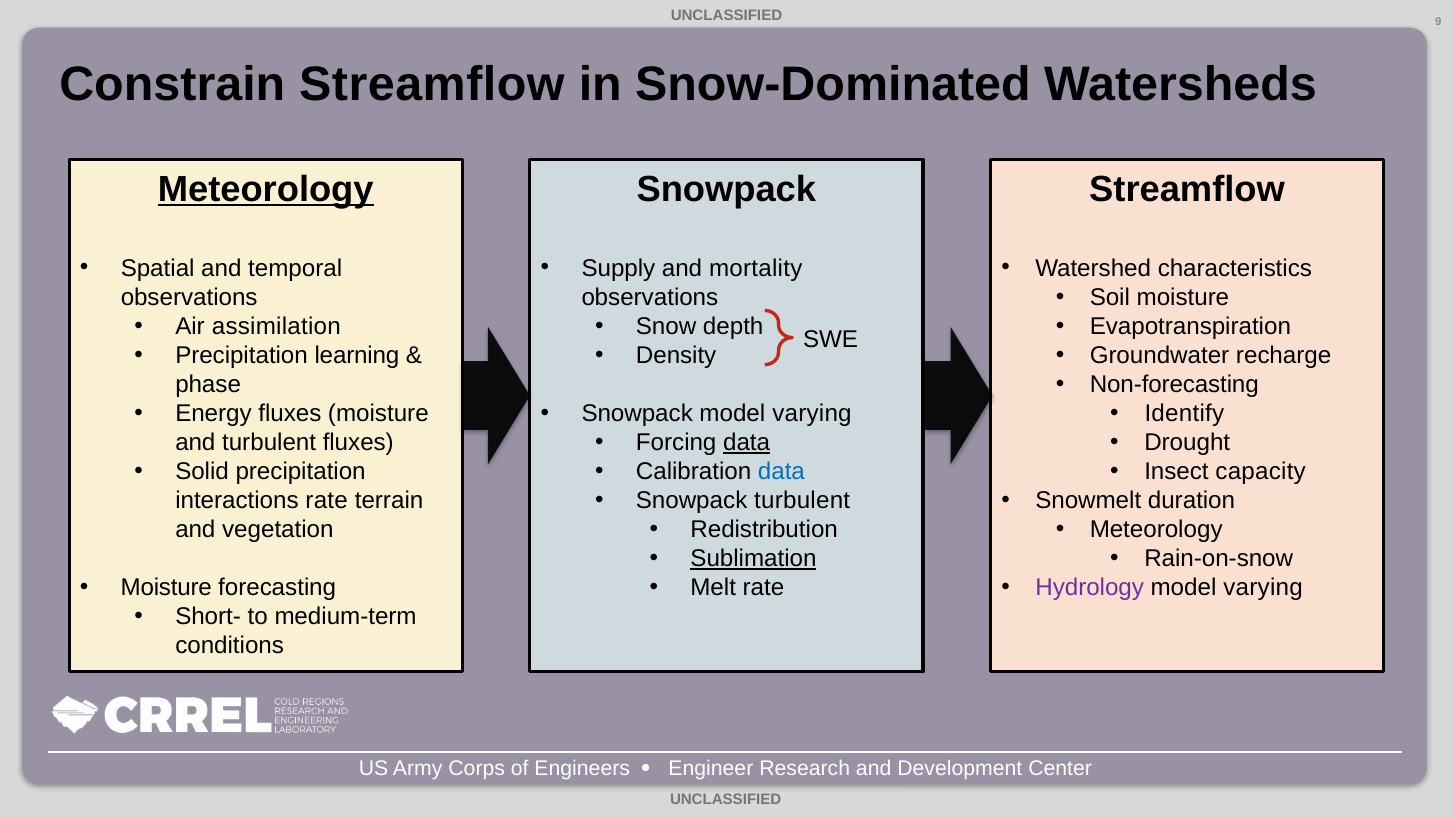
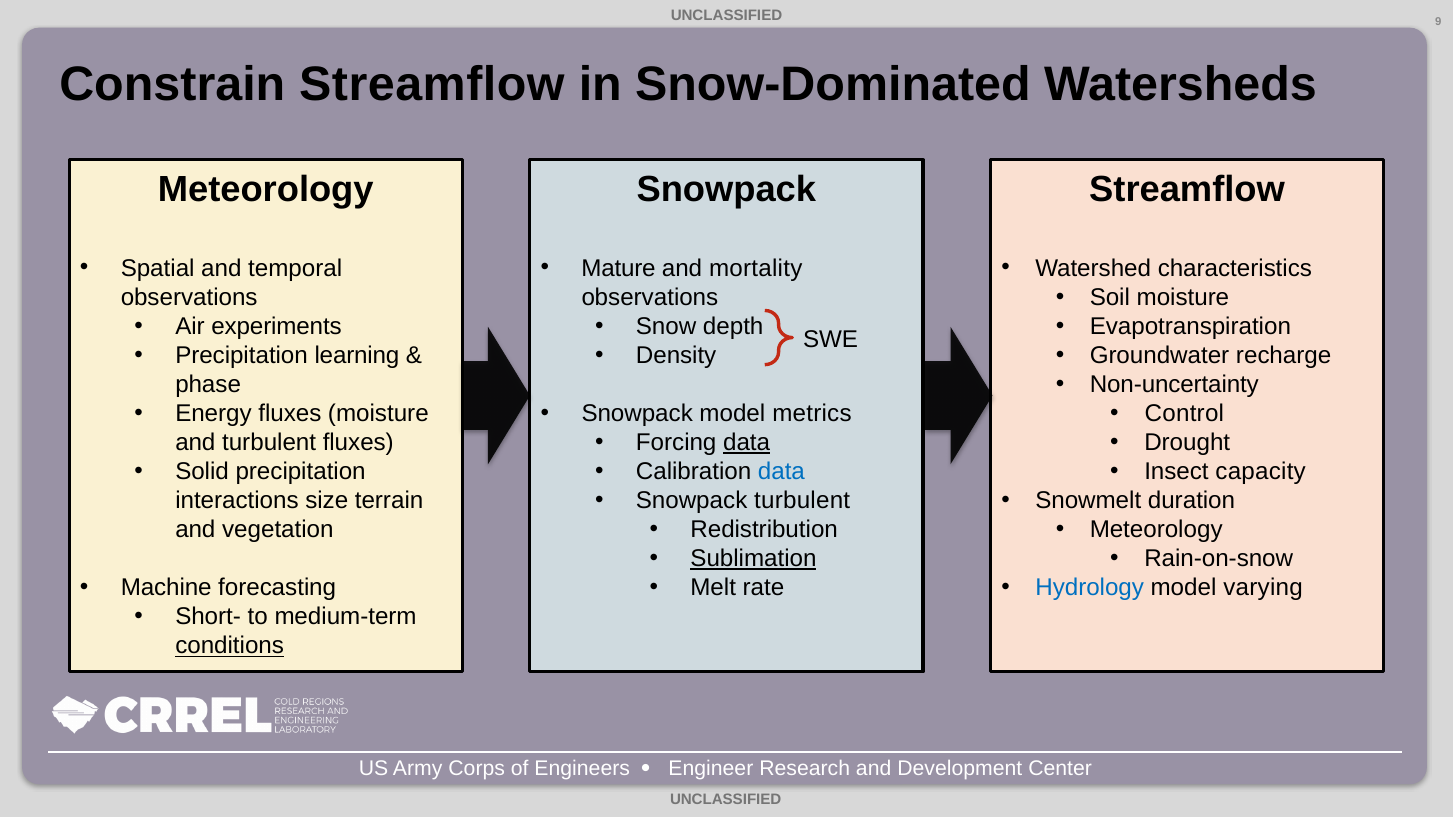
Meteorology at (266, 189) underline: present -> none
Supply: Supply -> Mature
assimilation: assimilation -> experiments
Non-forecasting: Non-forecasting -> Non-uncertainty
Snowpack model varying: varying -> metrics
Identify: Identify -> Control
interactions rate: rate -> size
Moisture at (166, 588): Moisture -> Machine
Hydrology colour: purple -> blue
conditions underline: none -> present
